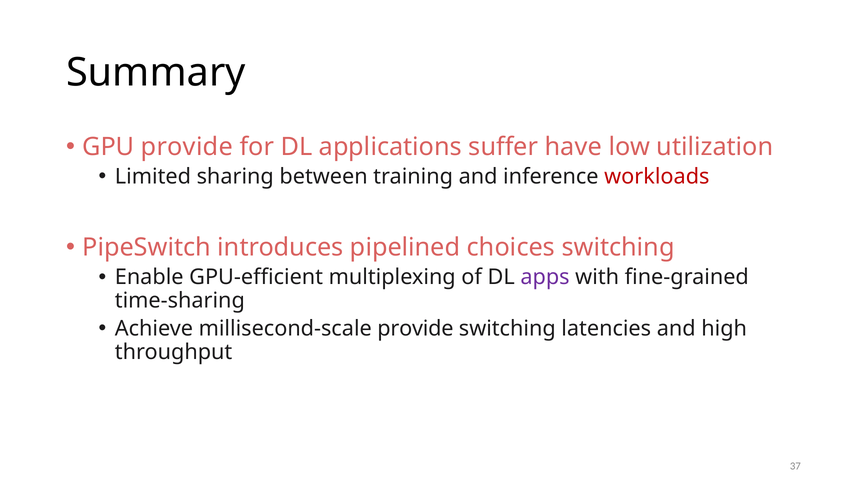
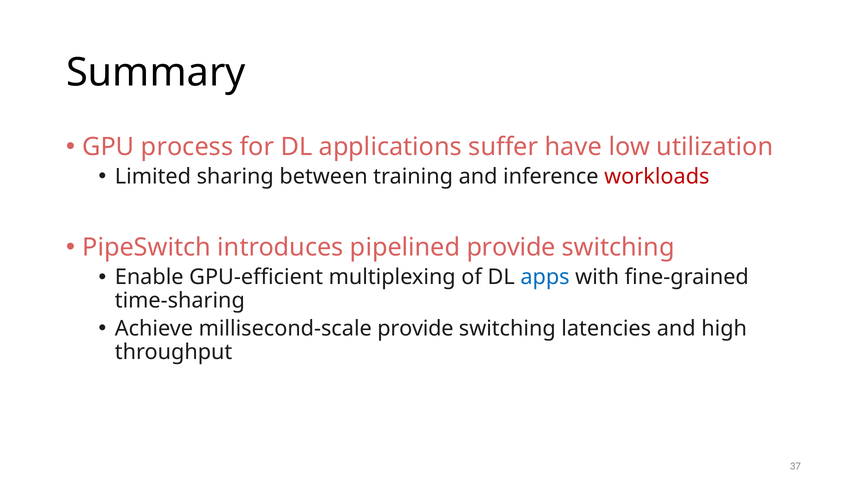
GPU provide: provide -> process
pipelined choices: choices -> provide
apps colour: purple -> blue
